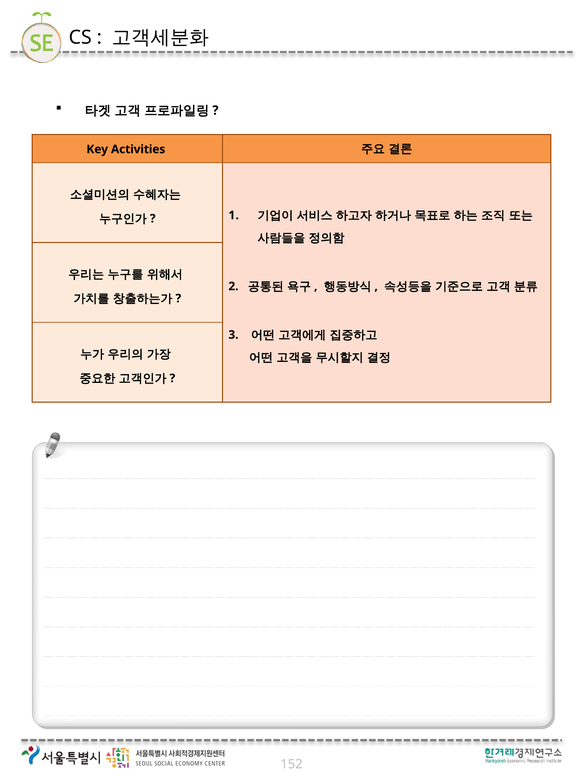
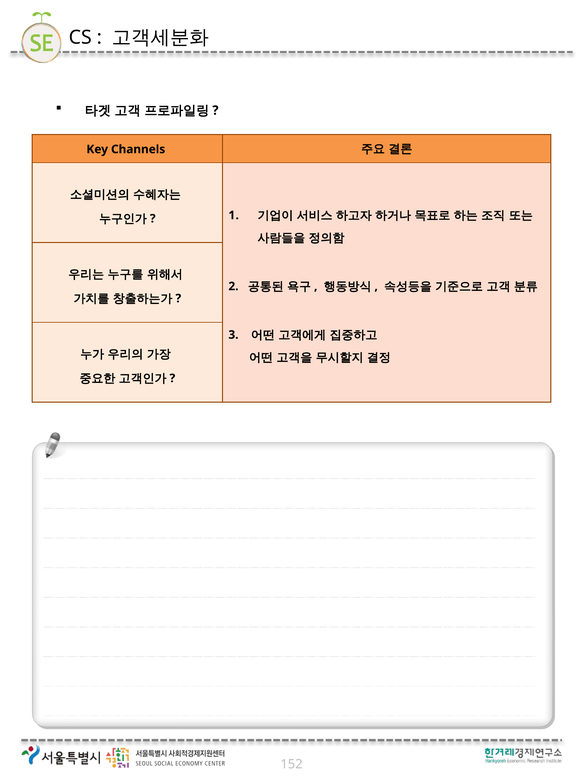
Activities: Activities -> Channels
